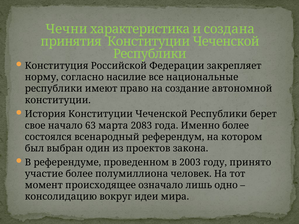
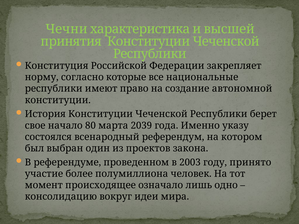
создана: создана -> высшей
насилие: насилие -> которые
63: 63 -> 80
2083: 2083 -> 2039
Именно более: более -> указу
